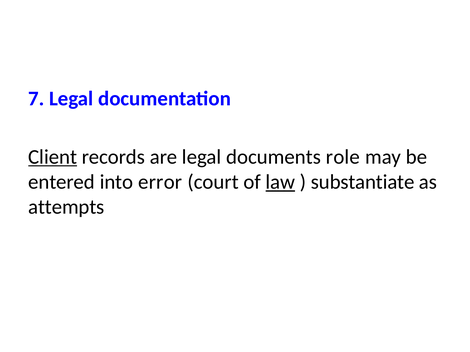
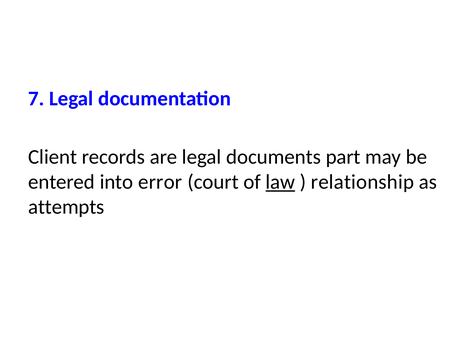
Client underline: present -> none
role: role -> part
substantiate: substantiate -> relationship
